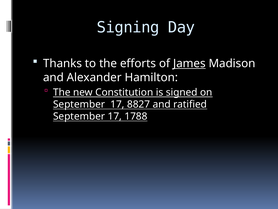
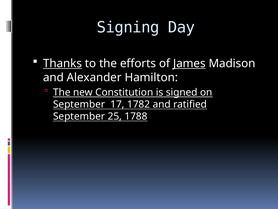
Thanks underline: none -> present
8827: 8827 -> 1782
17 at (115, 116): 17 -> 25
